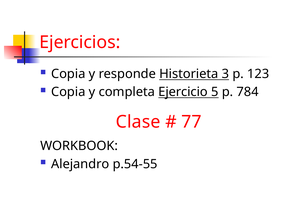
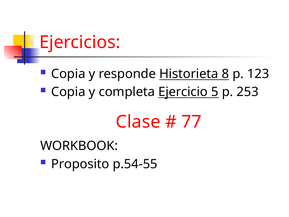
3: 3 -> 8
784: 784 -> 253
Alejandro: Alejandro -> Proposito
